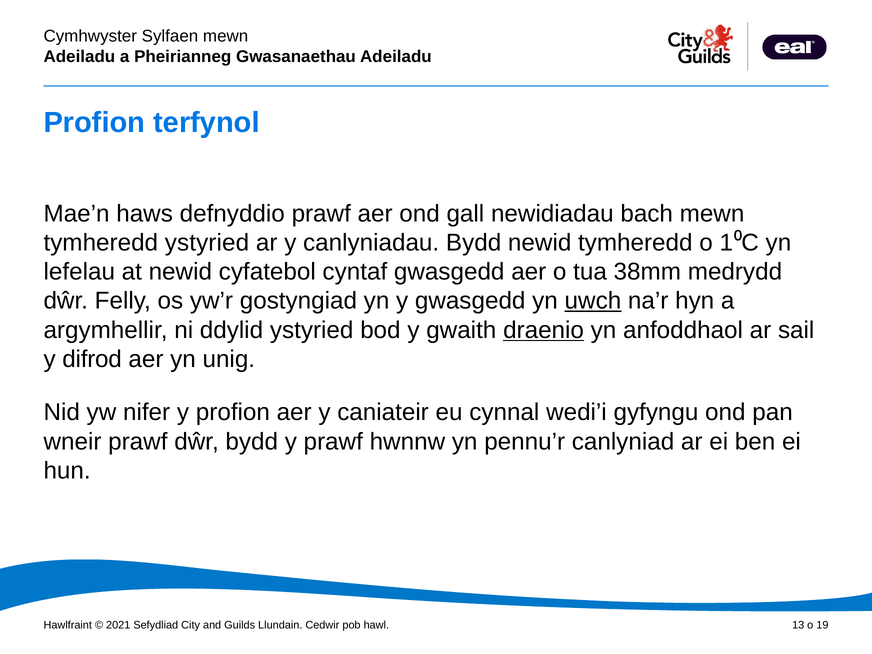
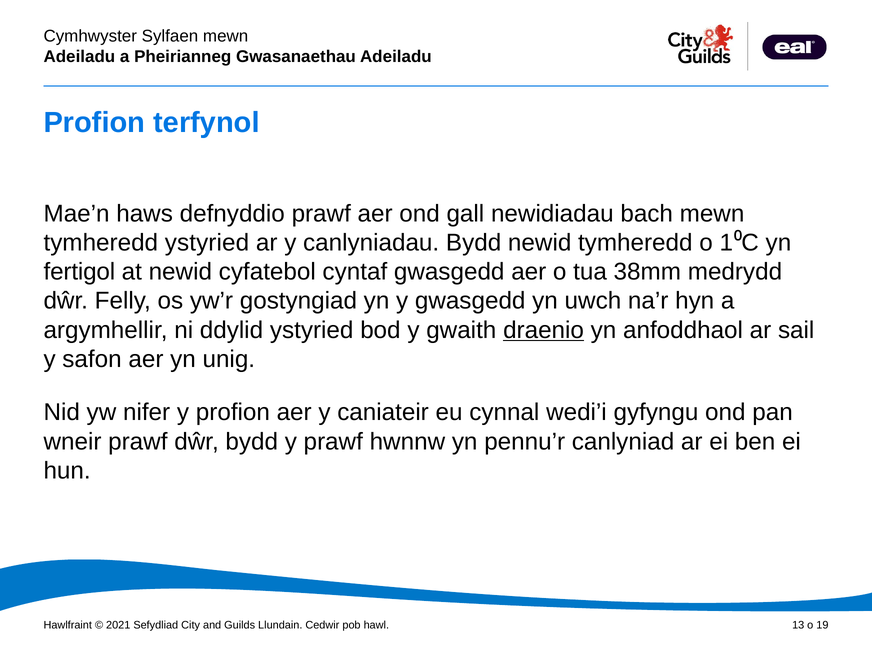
lefelau: lefelau -> fertigol
uwch underline: present -> none
difrod: difrod -> safon
